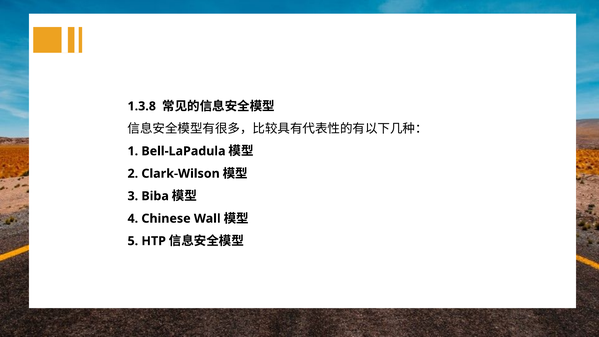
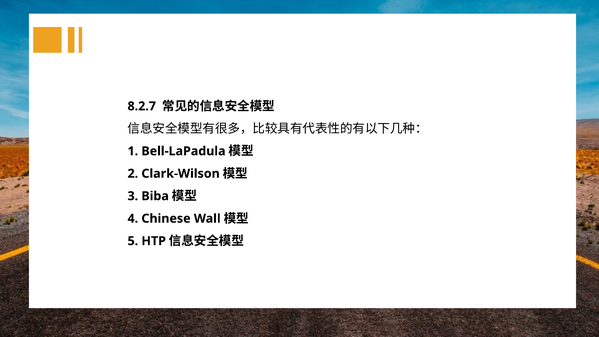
1.3.8: 1.3.8 -> 8.2.7
